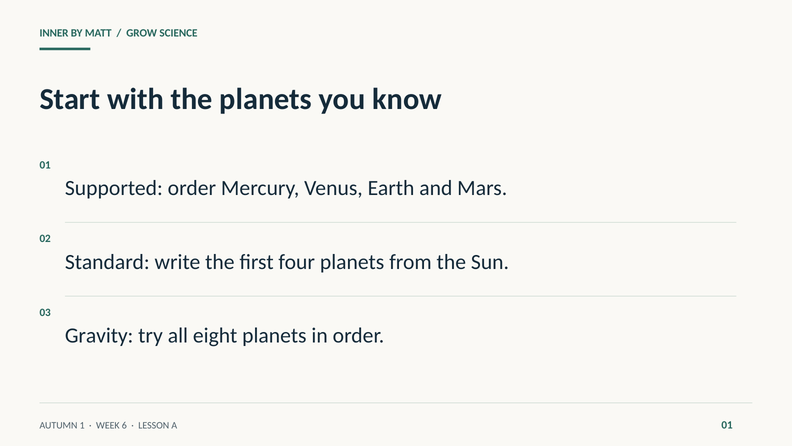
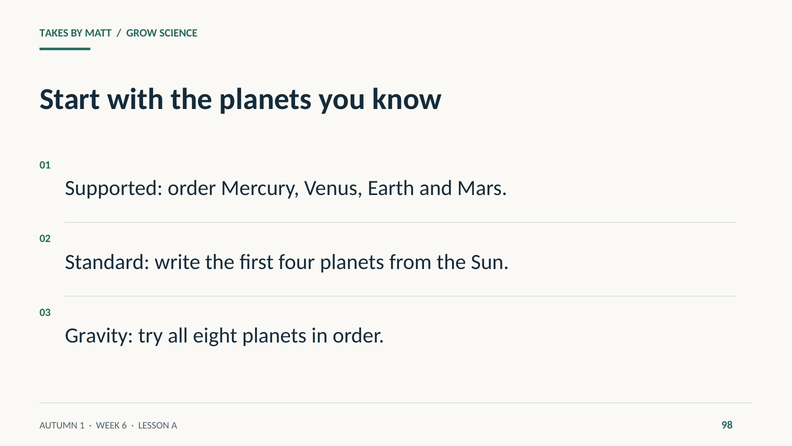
INNER: INNER -> TAKES
A 01: 01 -> 98
